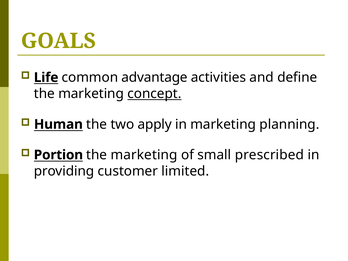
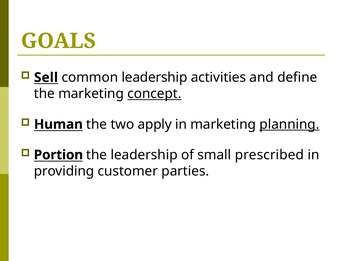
Life: Life -> Sell
common advantage: advantage -> leadership
planning underline: none -> present
marketing at (144, 155): marketing -> leadership
limited: limited -> parties
